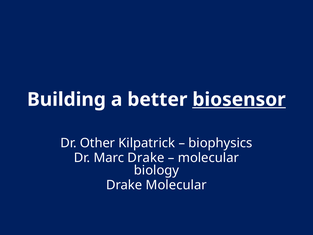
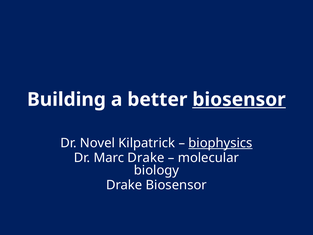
Other: Other -> Novel
biophysics underline: none -> present
Drake Molecular: Molecular -> Biosensor
